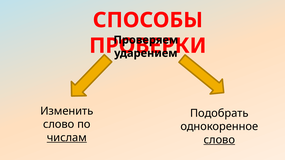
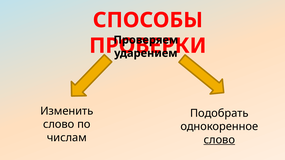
числам underline: present -> none
